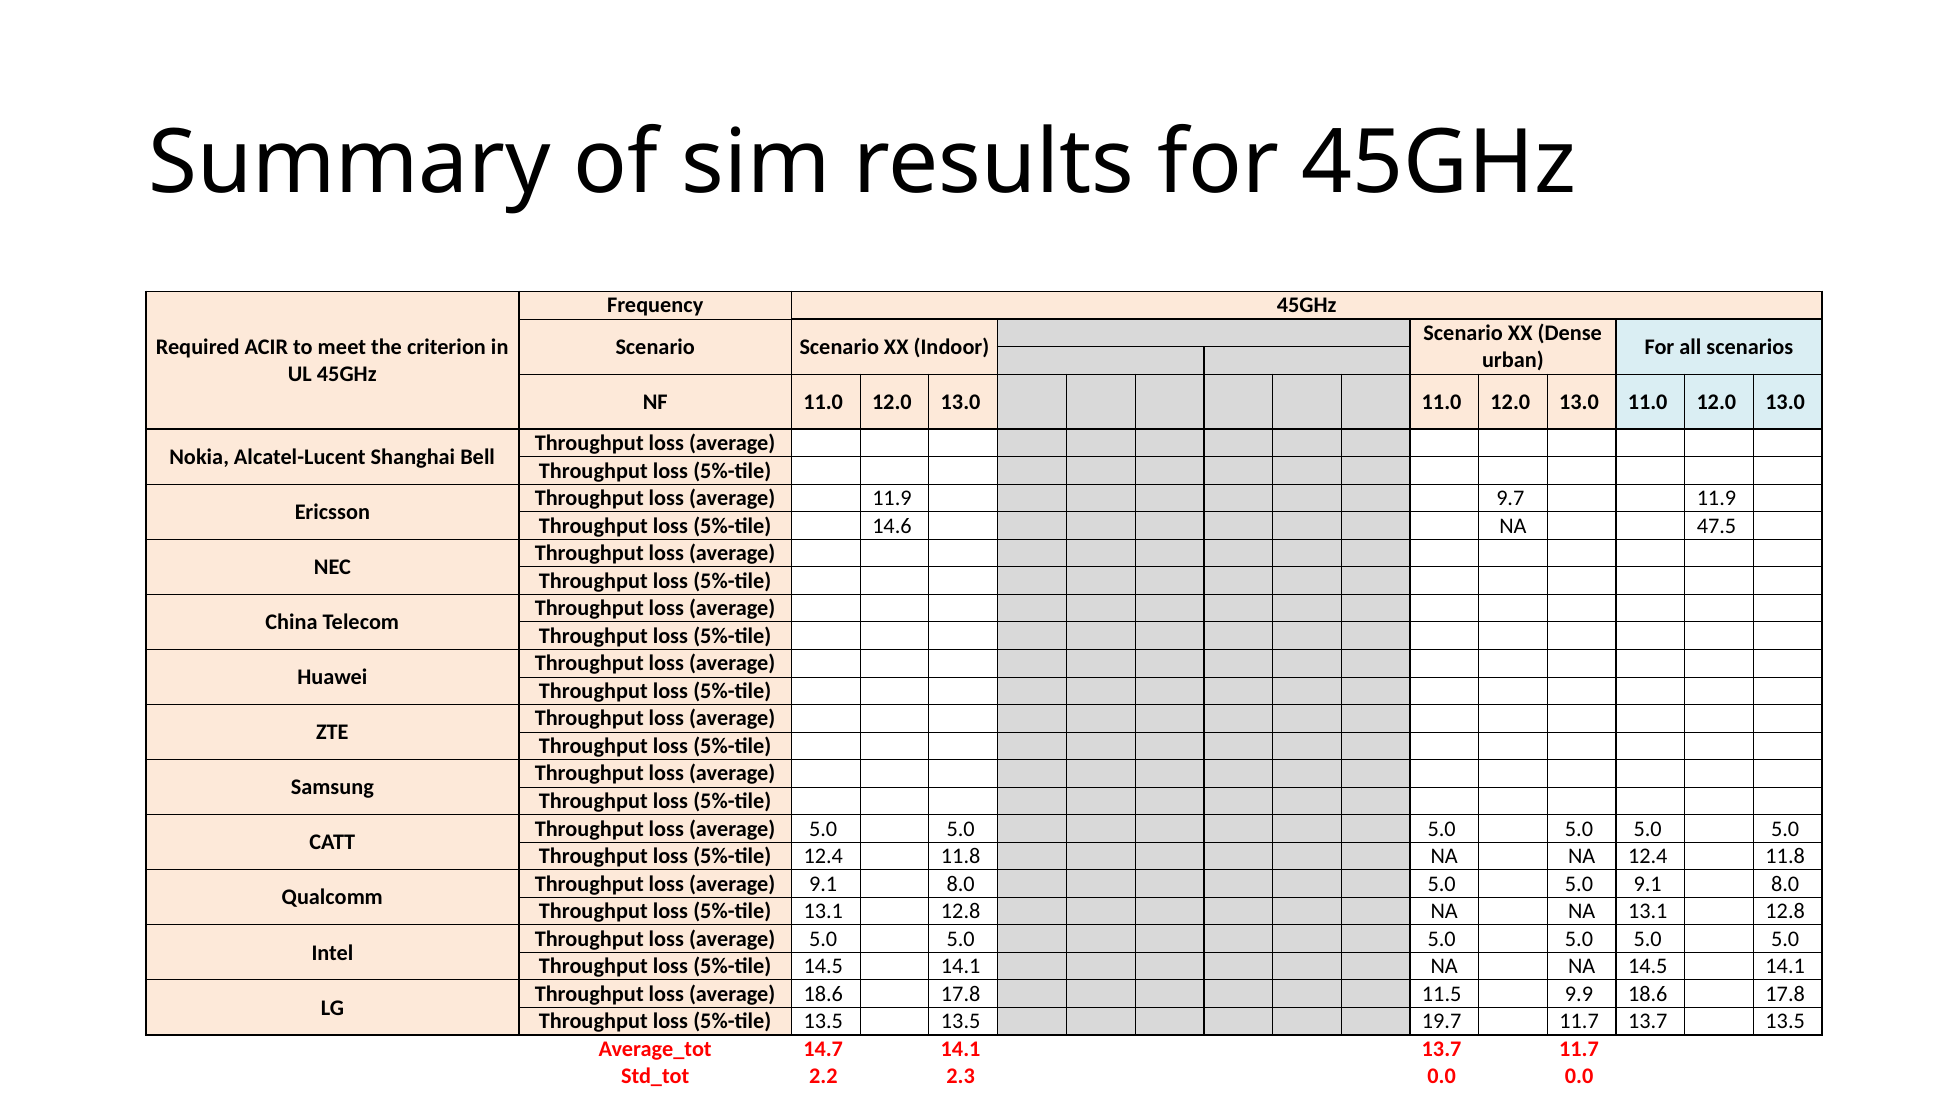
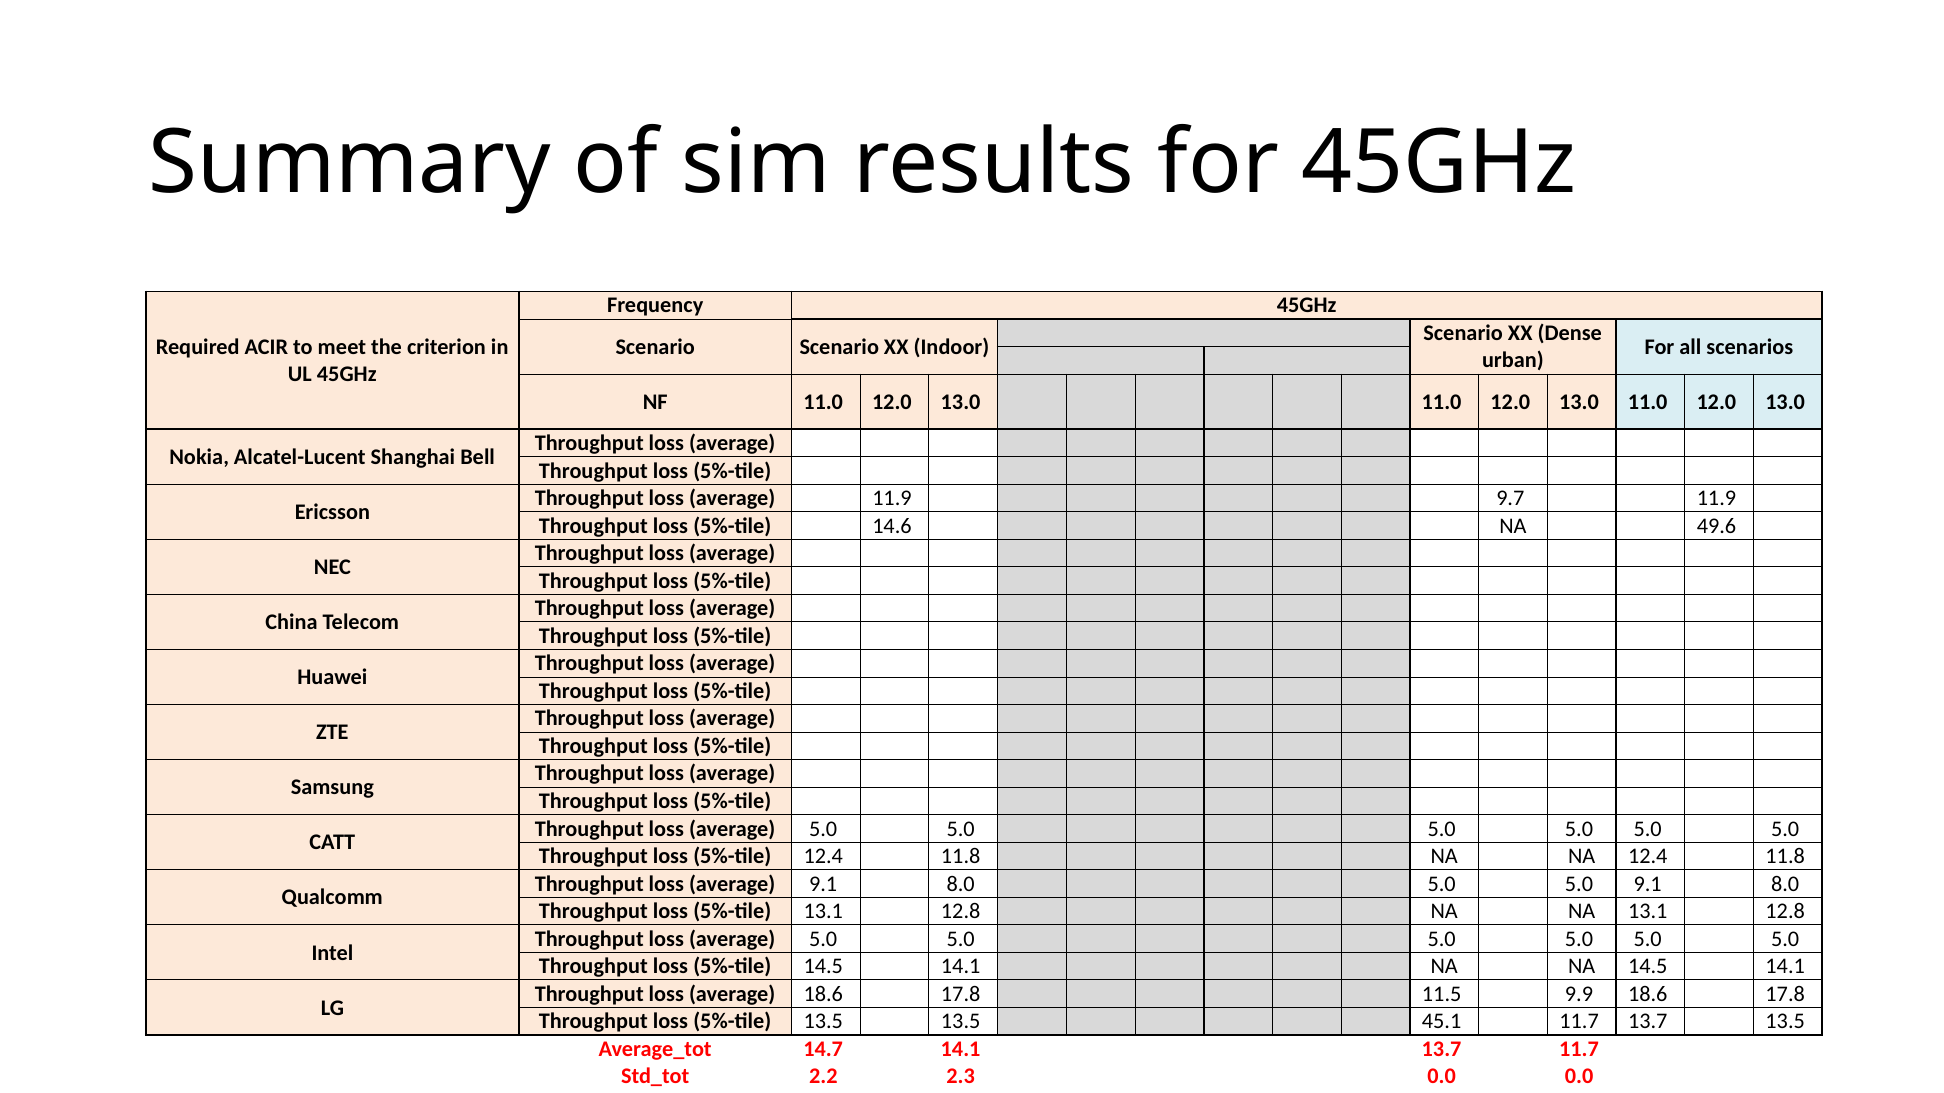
47.5: 47.5 -> 49.6
19.7: 19.7 -> 45.1
